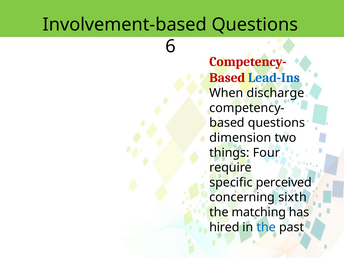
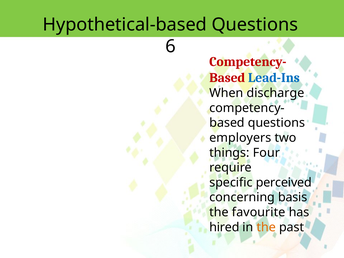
Involvement-based: Involvement-based -> Hypothetical-based
dimension: dimension -> employers
sixth: sixth -> basis
matching: matching -> favourite
the at (266, 227) colour: blue -> orange
